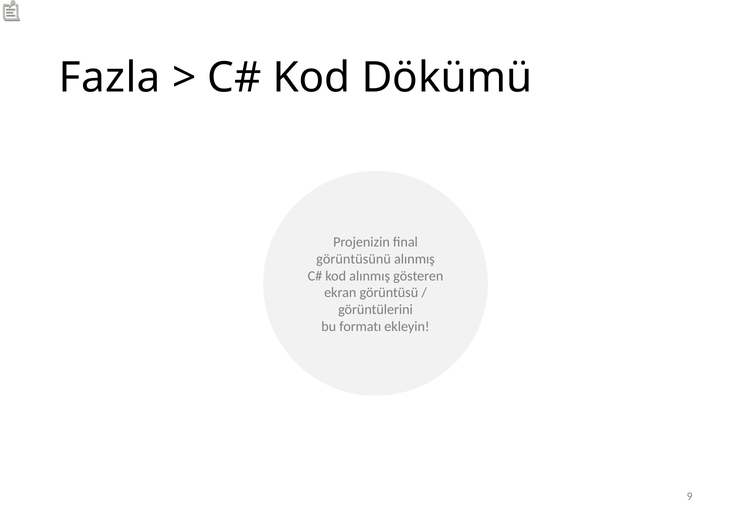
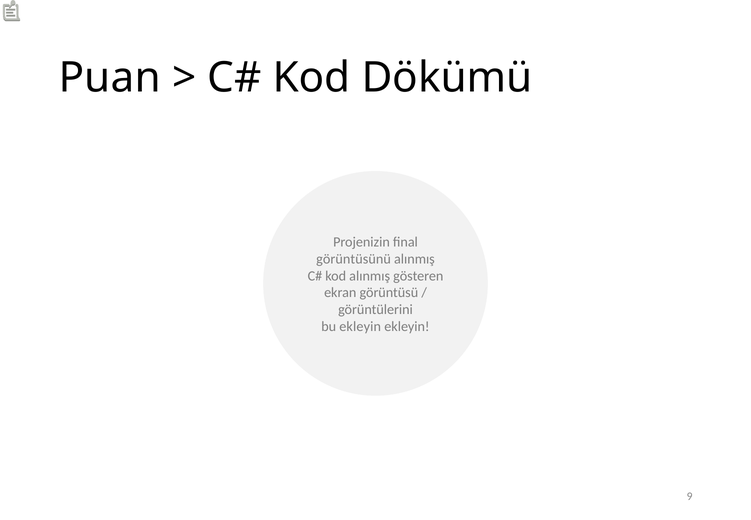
Fazla: Fazla -> Puan
bu formatı: formatı -> ekleyin
